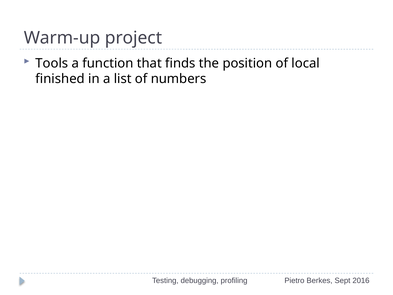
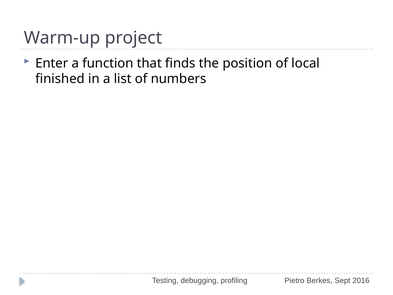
Tools: Tools -> Enter
